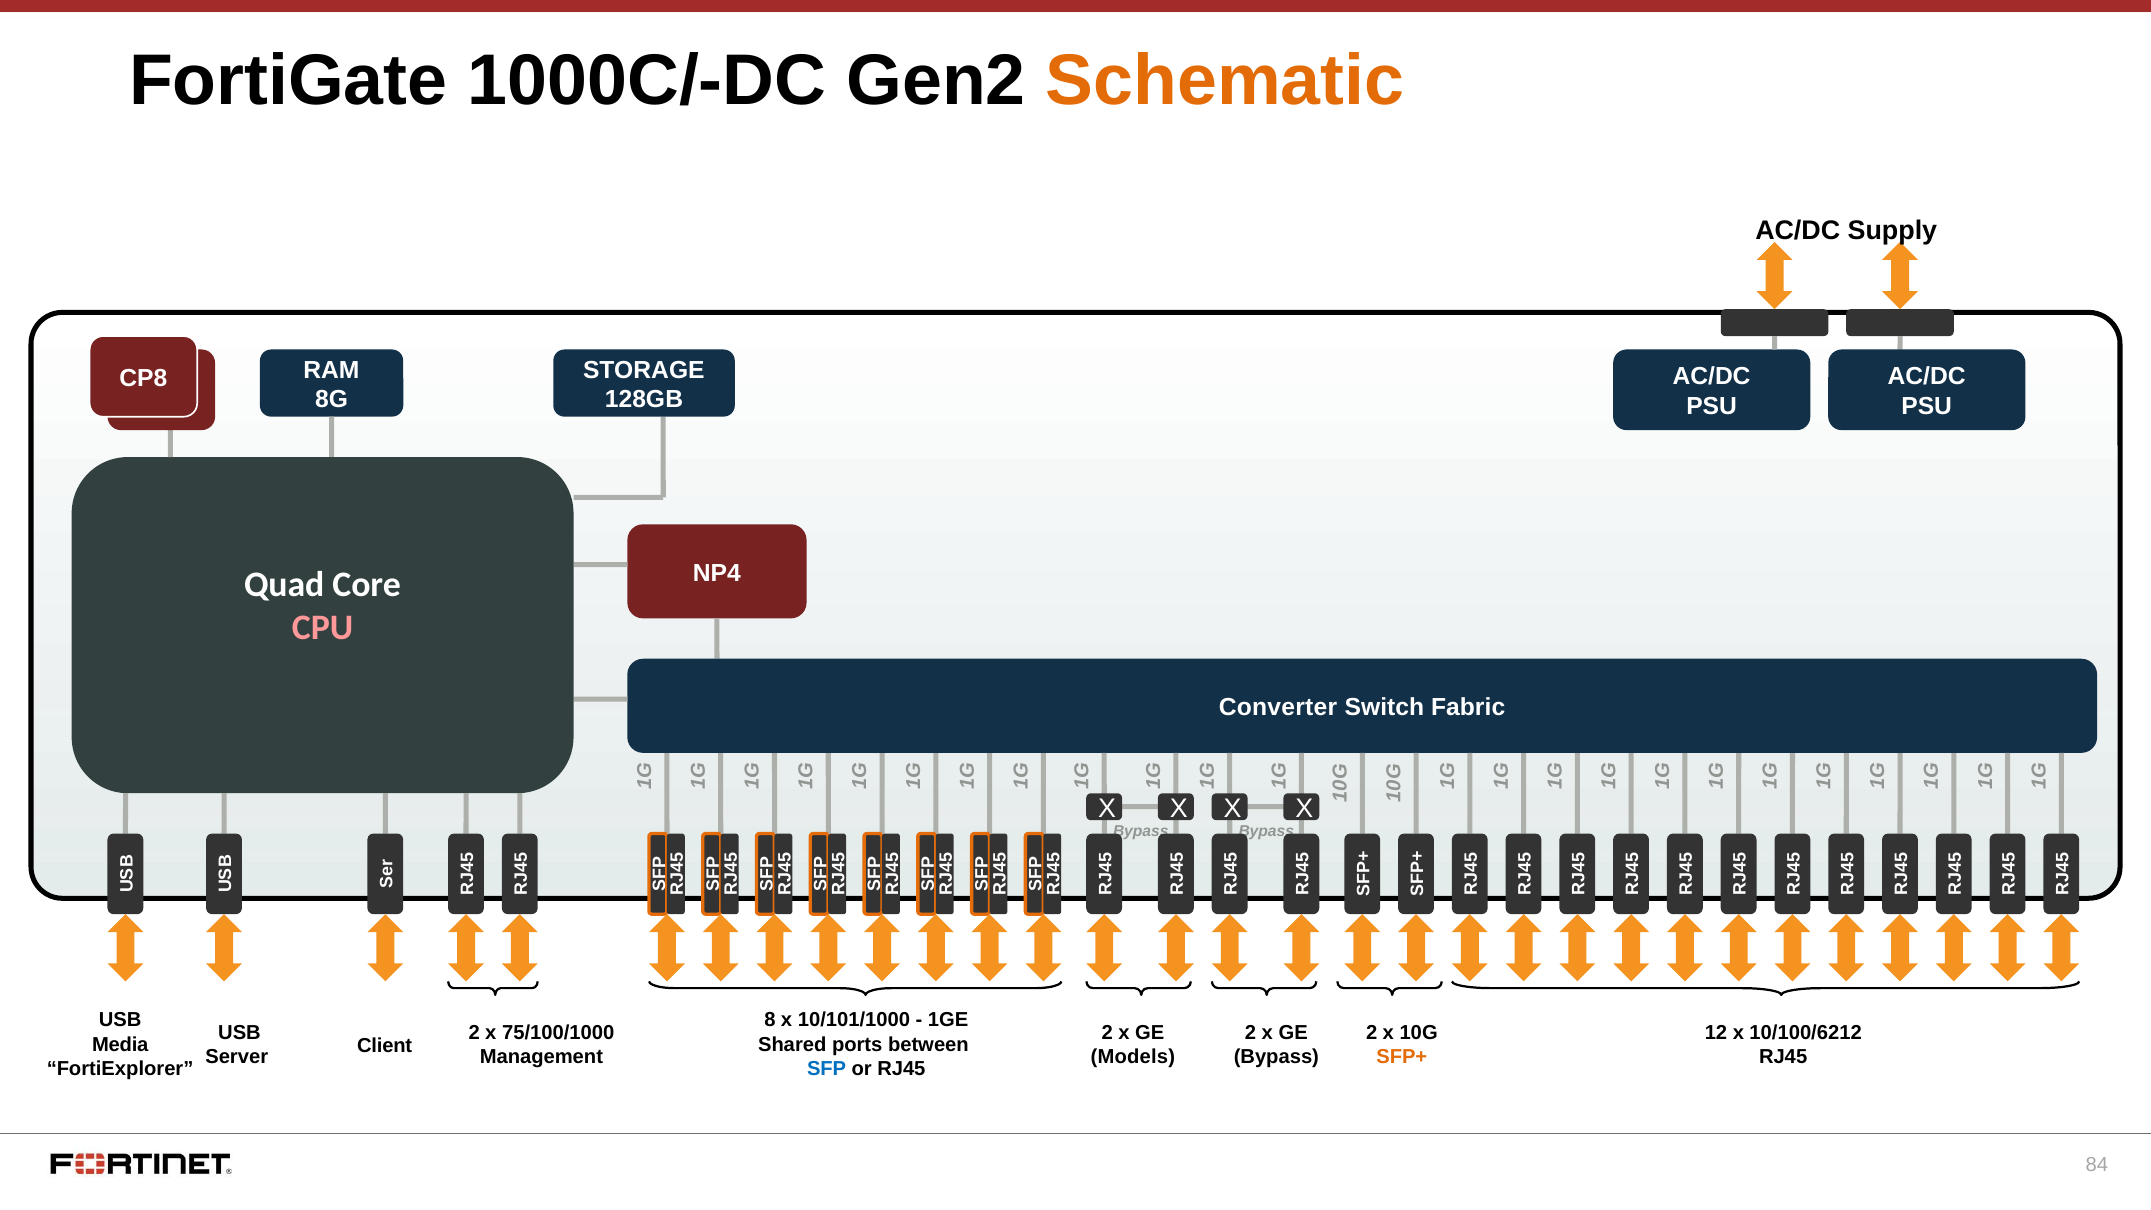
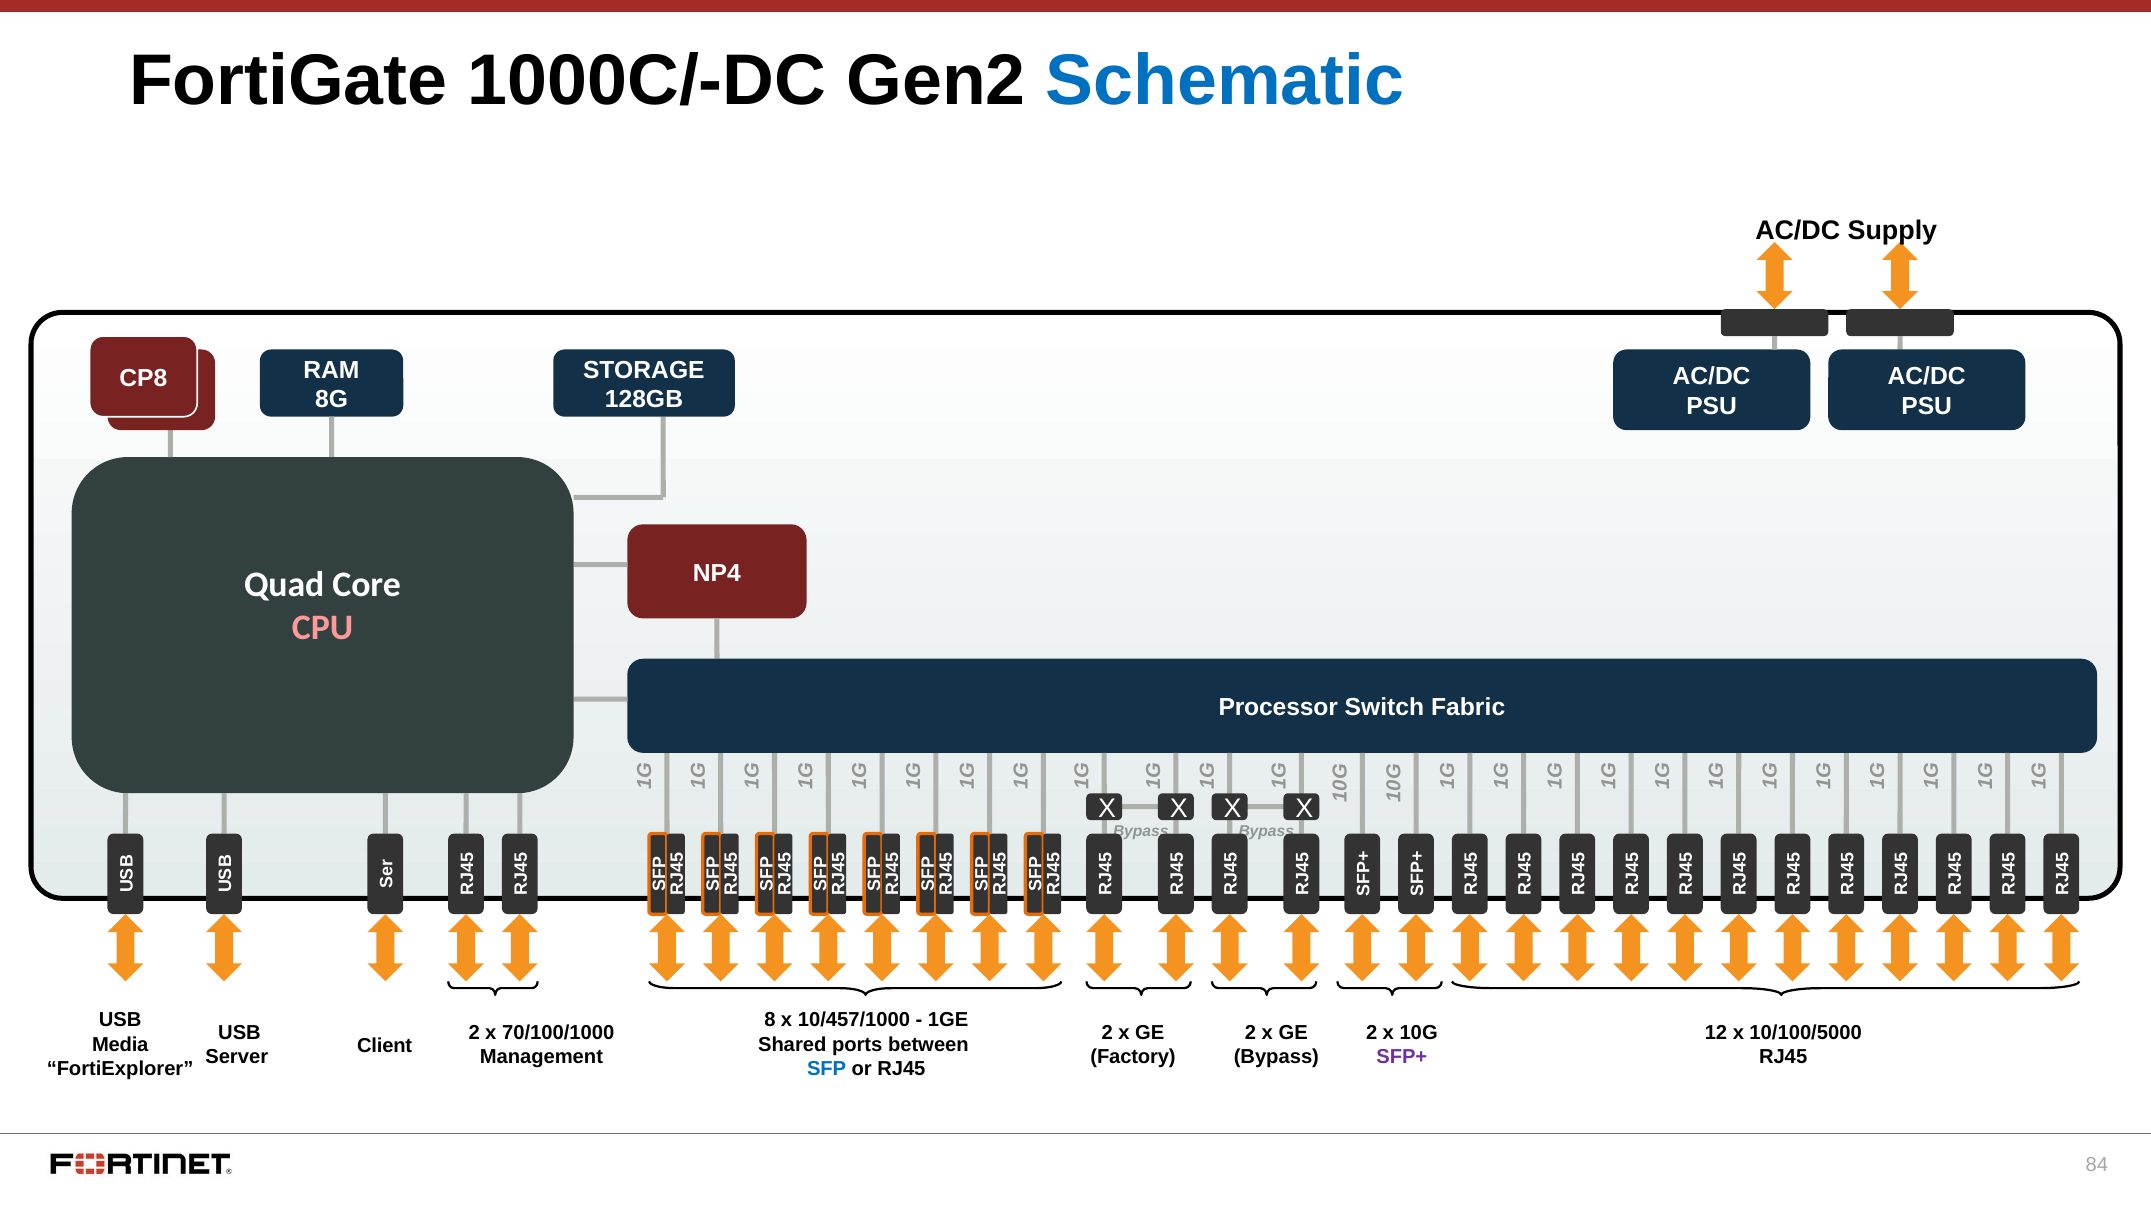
Schematic colour: orange -> blue
Converter: Converter -> Processor
10/101/1000: 10/101/1000 -> 10/457/1000
75/100/1000: 75/100/1000 -> 70/100/1000
10/100/6212: 10/100/6212 -> 10/100/5000
Models: Models -> Factory
SFP+ colour: orange -> purple
